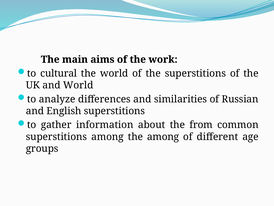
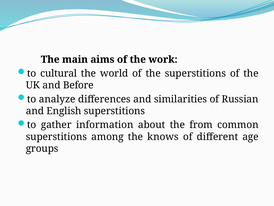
and World: World -> Before
the among: among -> knows
